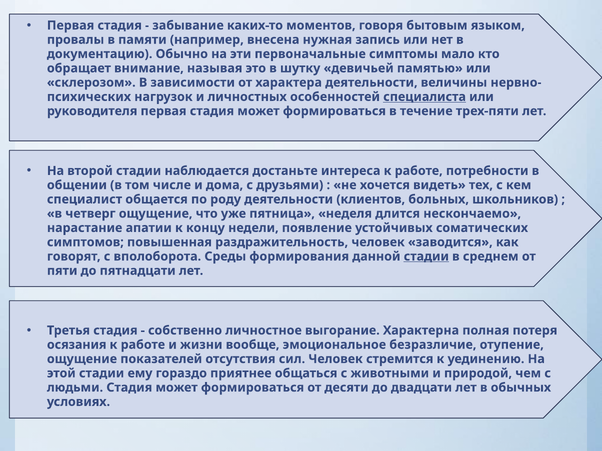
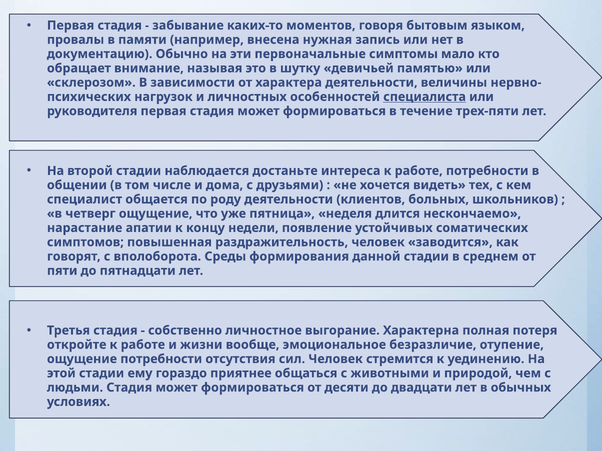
стадии at (426, 257) underline: present -> none
осязания: осязания -> откройте
ощущение показателей: показателей -> потребности
